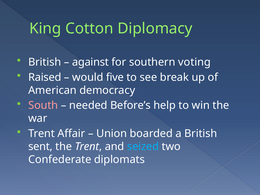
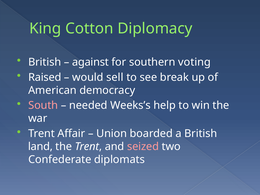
five: five -> sell
Before’s: Before’s -> Weeks’s
sent: sent -> land
seized colour: light blue -> pink
